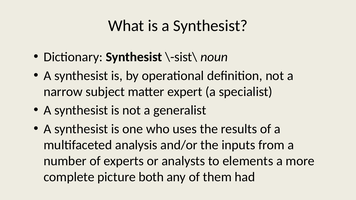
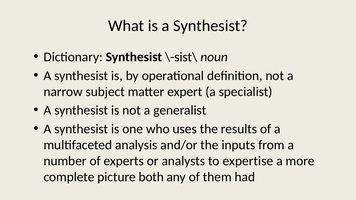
elements: elements -> expertise
